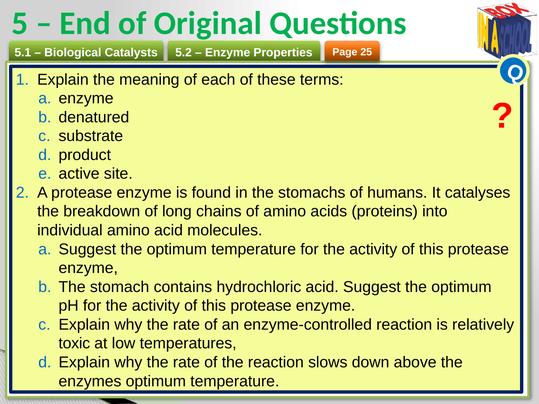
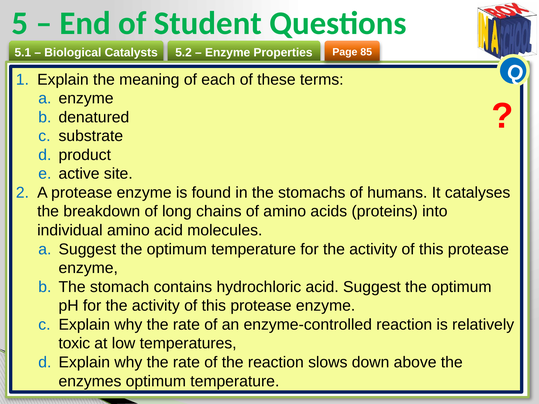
Original: Original -> Student
25: 25 -> 85
